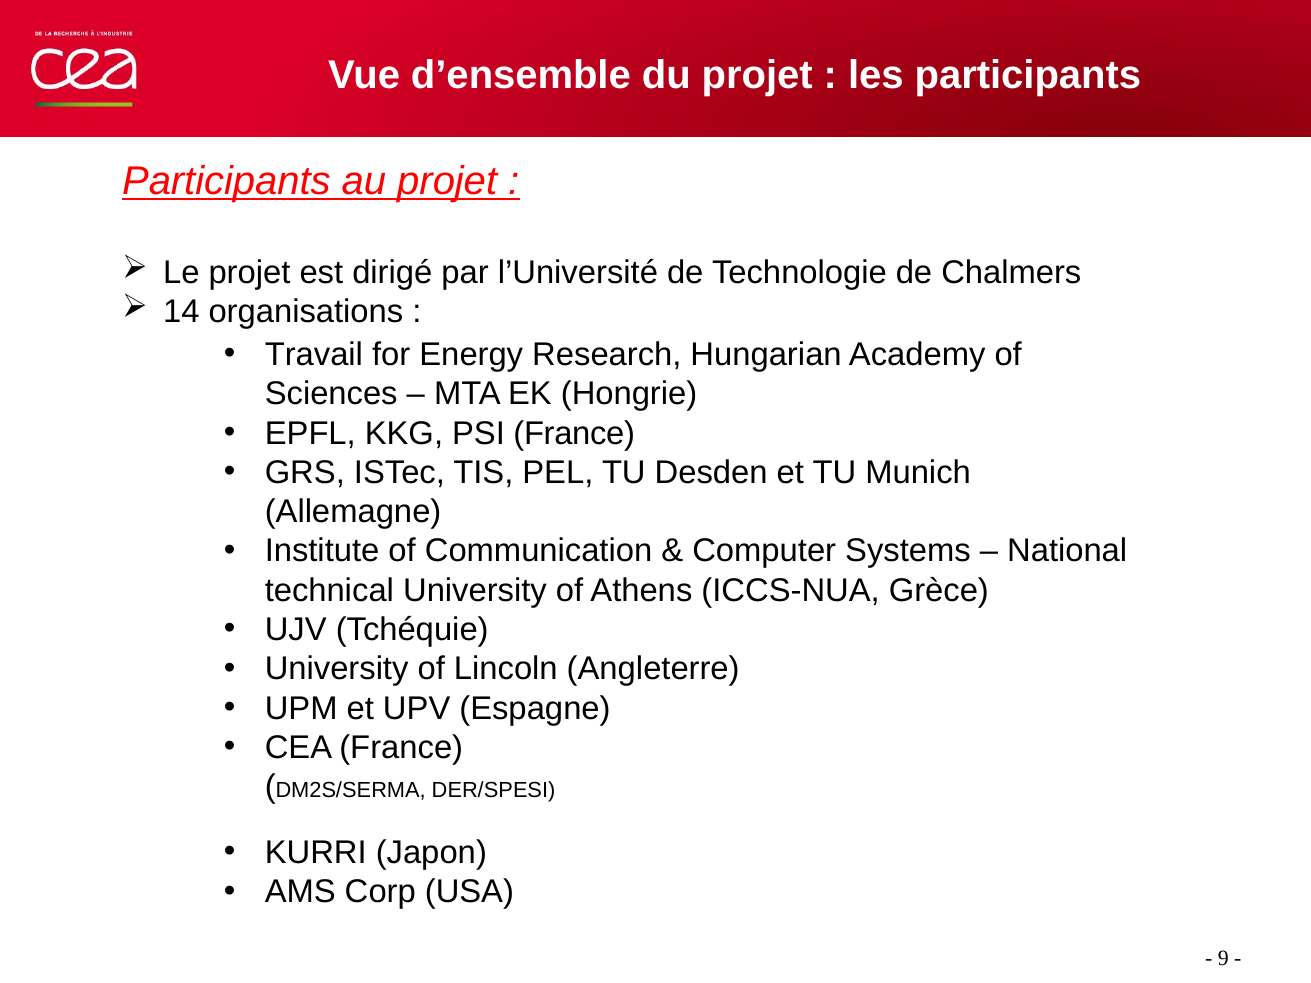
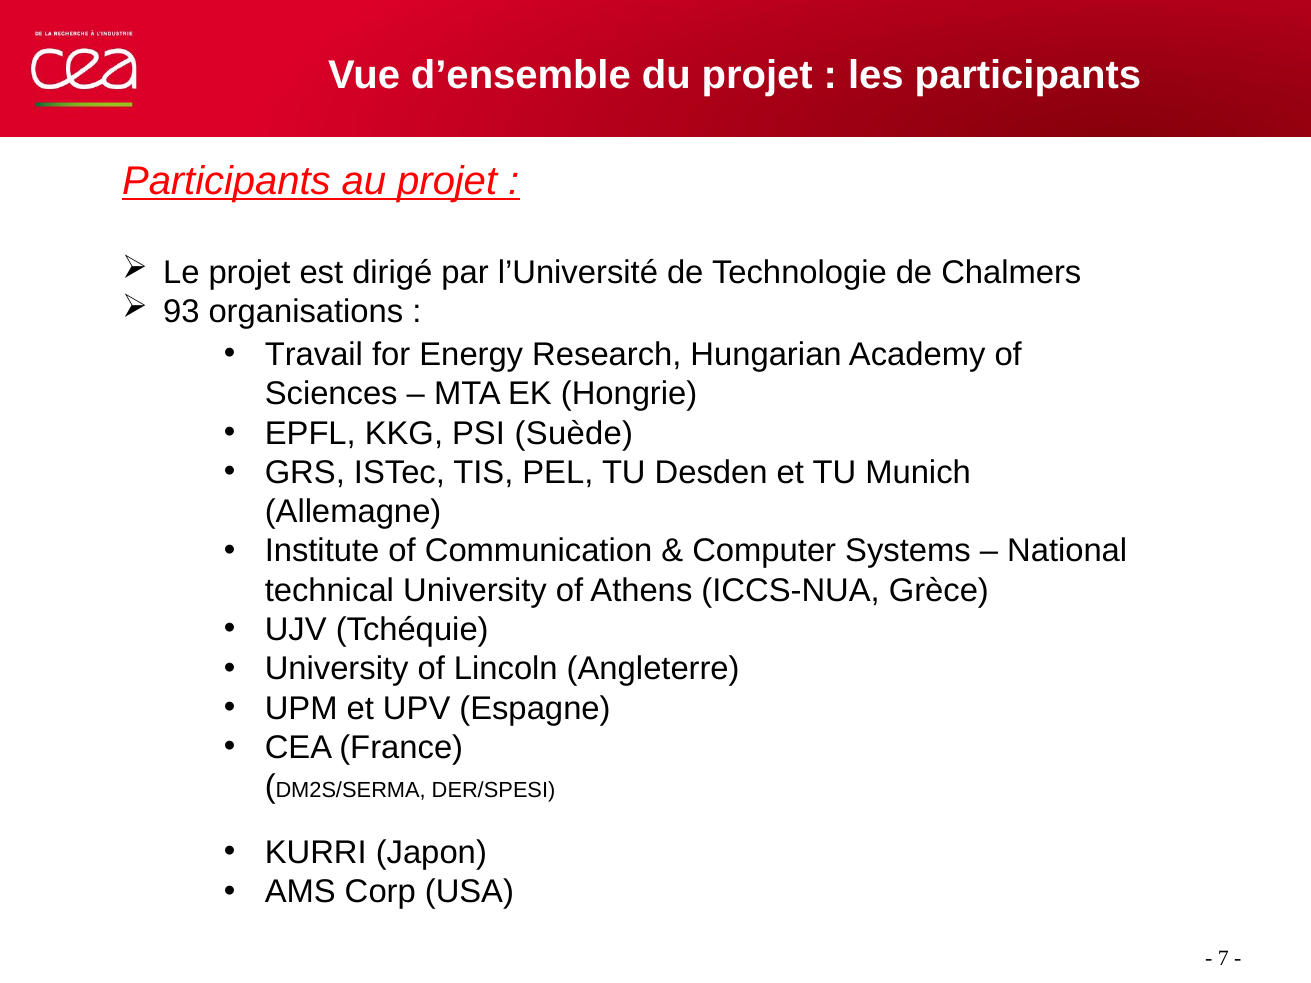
14: 14 -> 93
PSI France: France -> Suède
9: 9 -> 7
